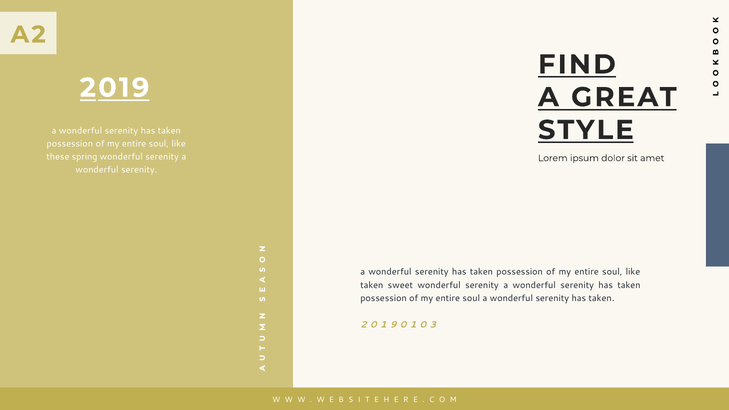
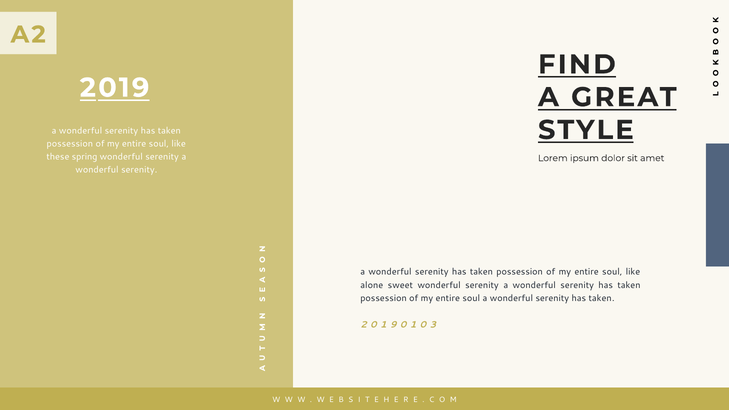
taken at (372, 285): taken -> alone
